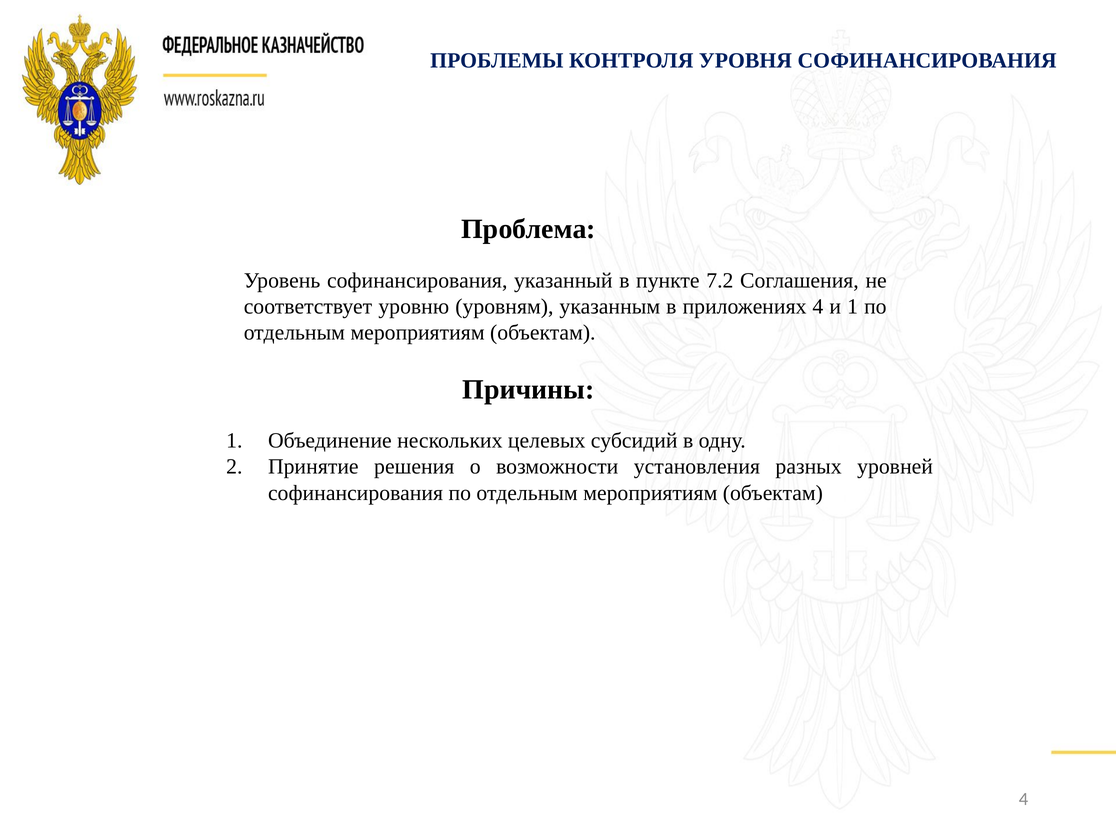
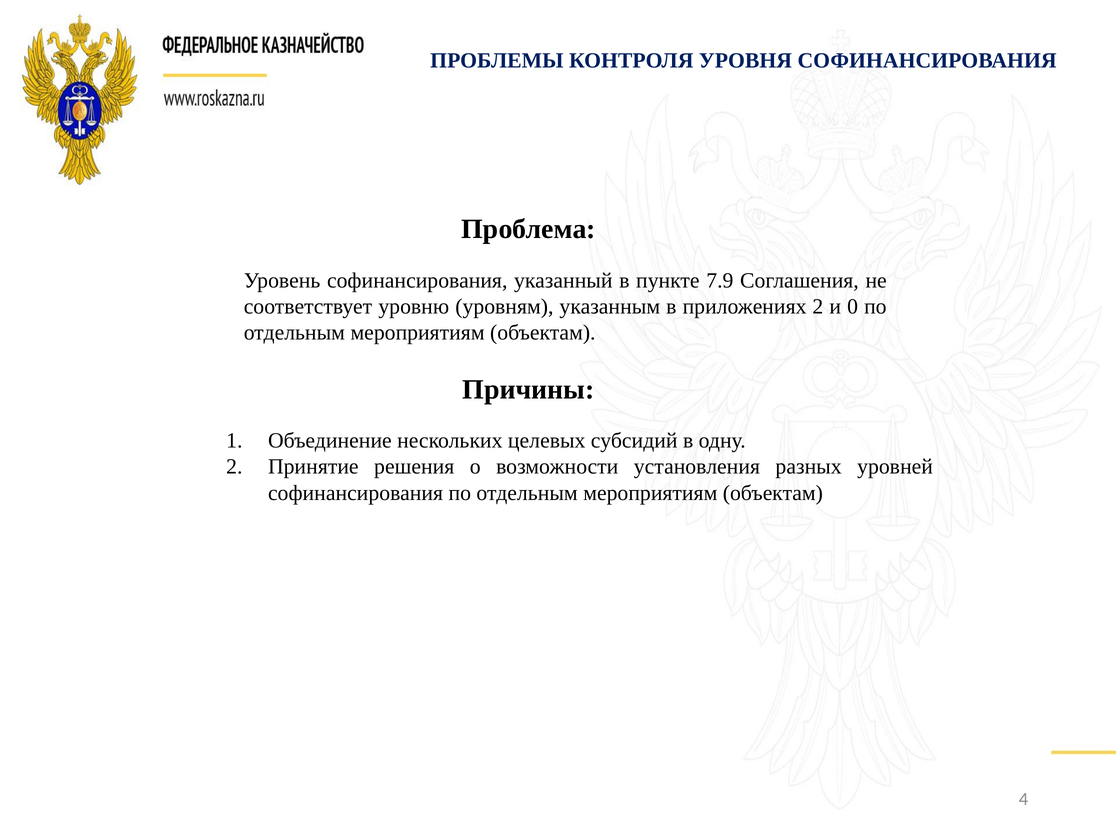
7.2: 7.2 -> 7.9
приложениях 4: 4 -> 2
и 1: 1 -> 0
